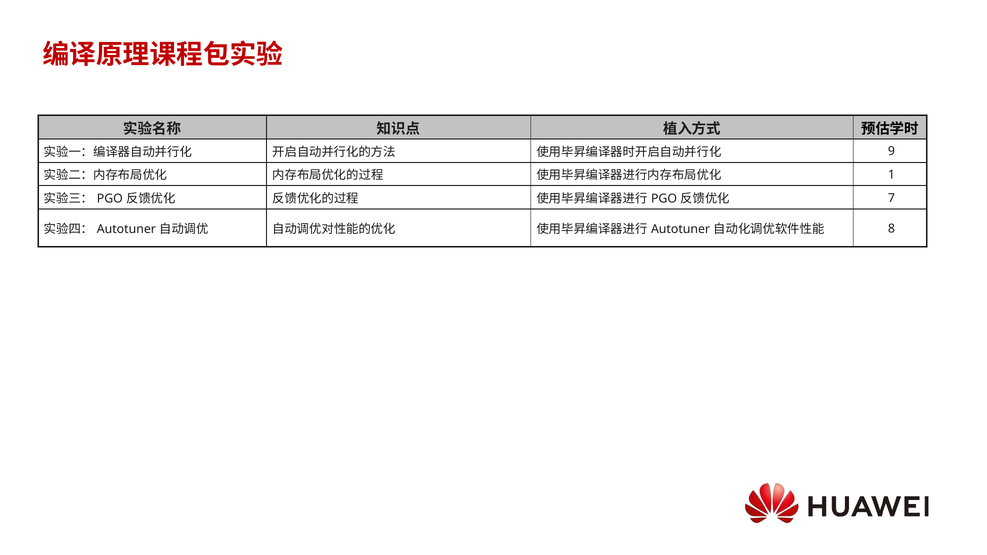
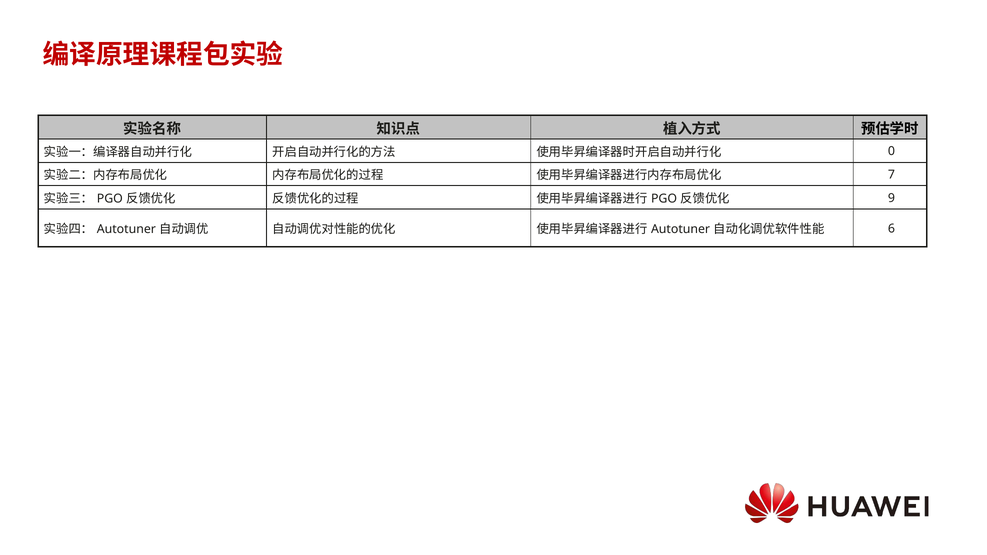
9: 9 -> 0
1: 1 -> 7
7: 7 -> 9
8: 8 -> 6
